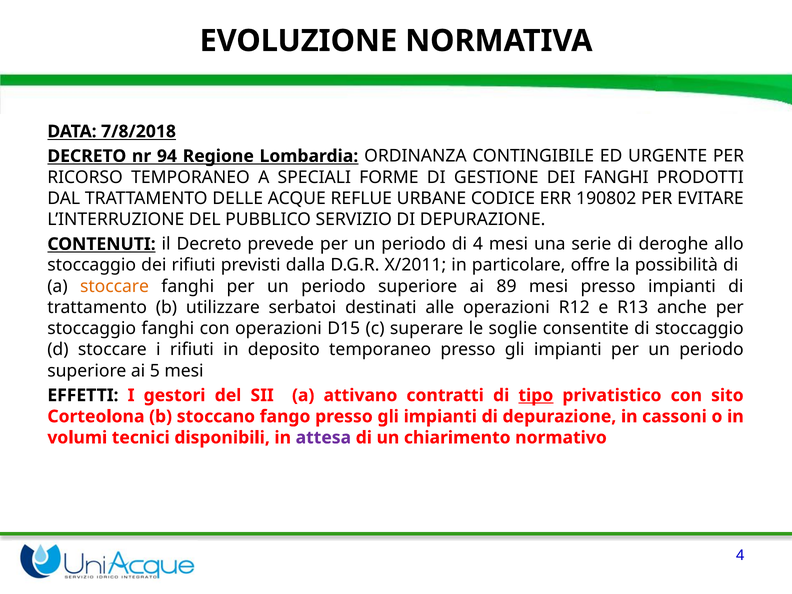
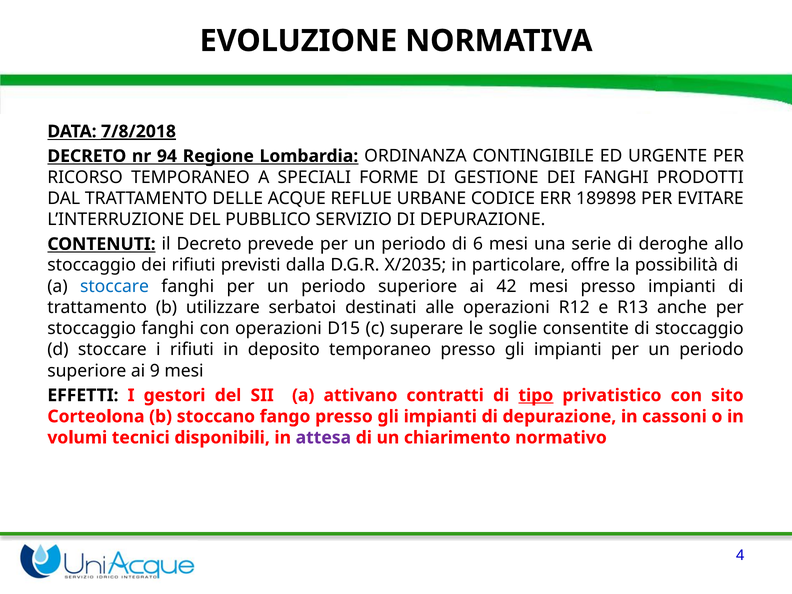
7/8/2018 underline: none -> present
190802: 190802 -> 189898
di 4: 4 -> 6
X/2011: X/2011 -> X/2035
stoccare at (115, 286) colour: orange -> blue
89: 89 -> 42
5: 5 -> 9
